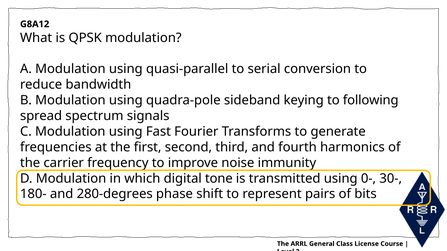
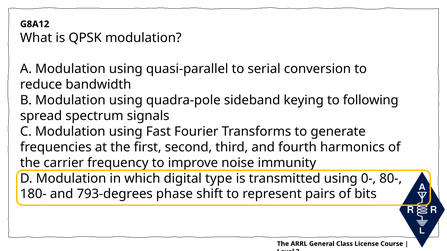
tone: tone -> type
30-: 30- -> 80-
280-degrees: 280-degrees -> 793-degrees
